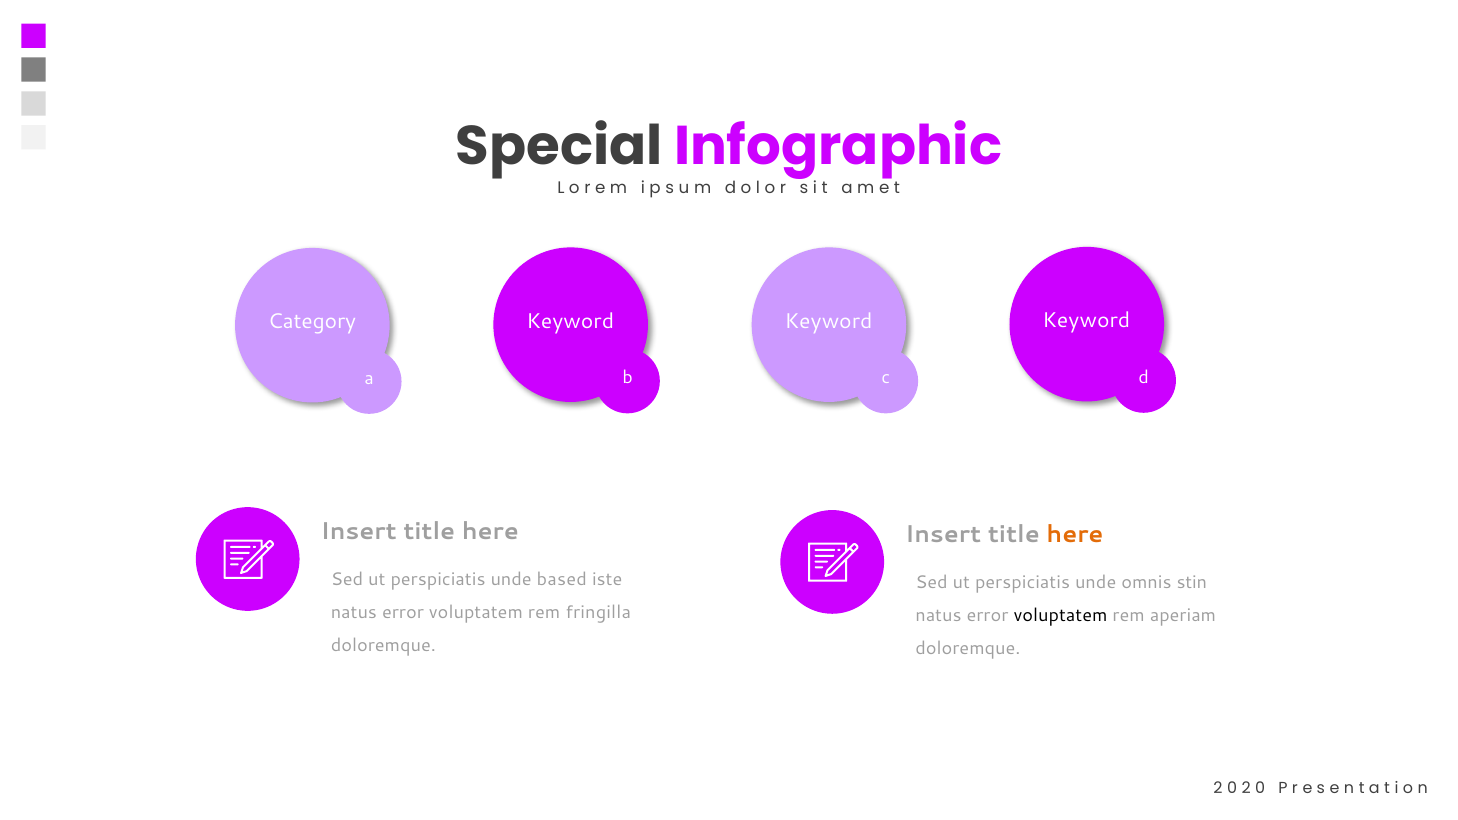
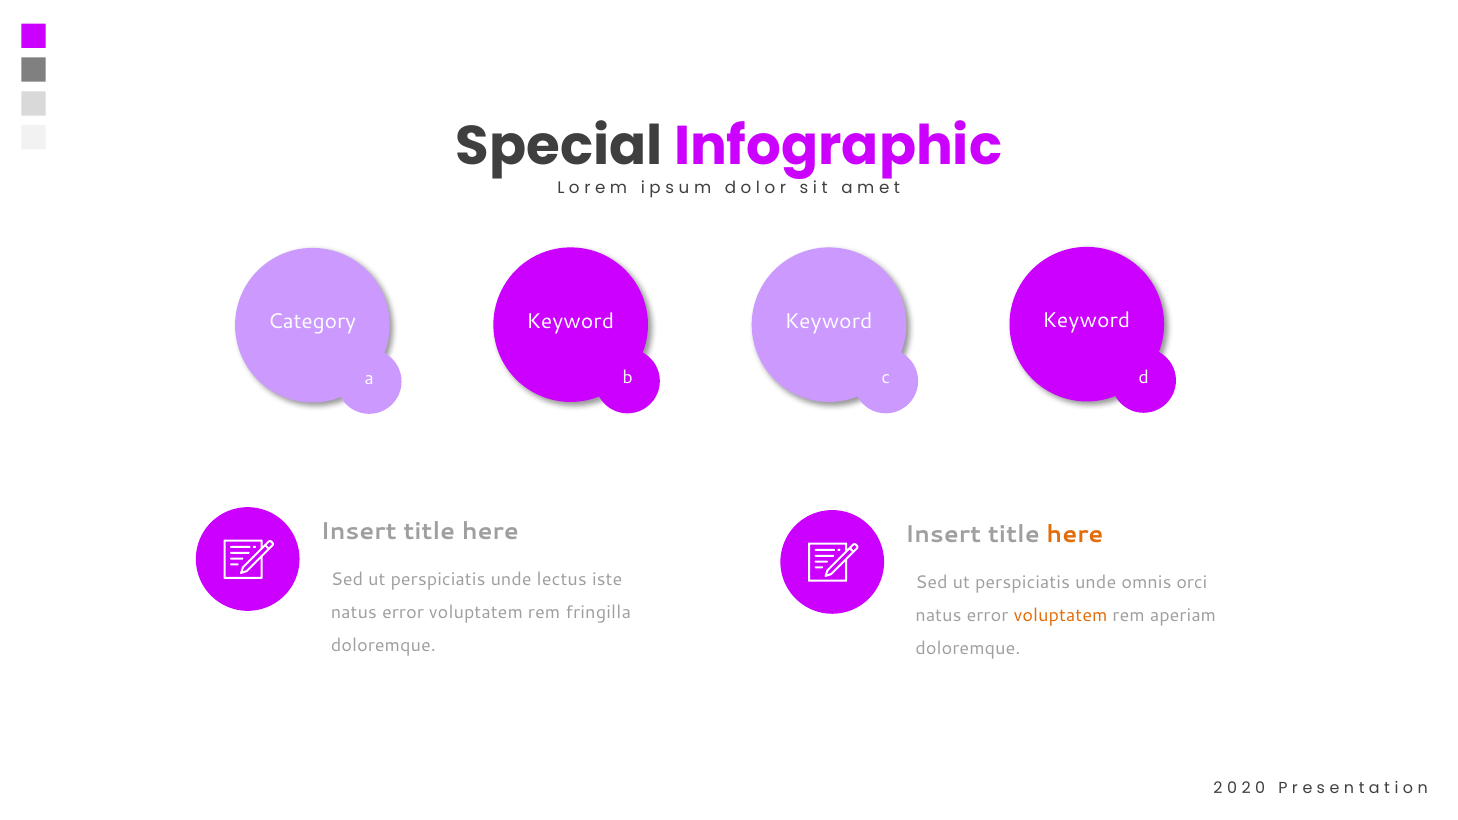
based: based -> lectus
stin: stin -> orci
voluptatem at (1061, 616) colour: black -> orange
